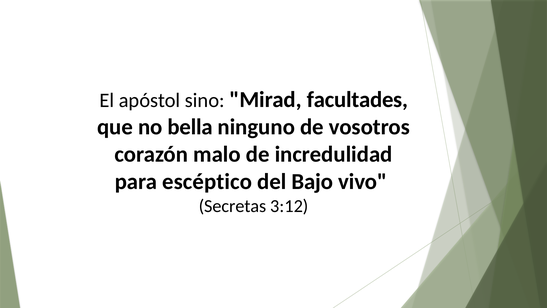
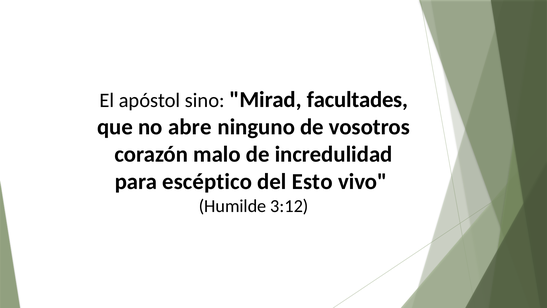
bella: bella -> abre
Bajo: Bajo -> Esto
Secretas: Secretas -> Humilde
